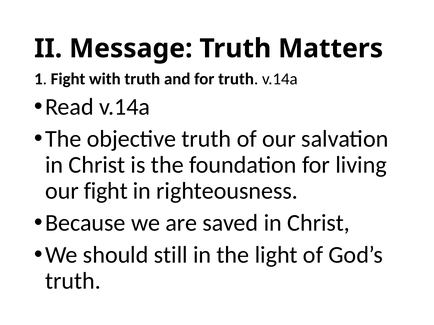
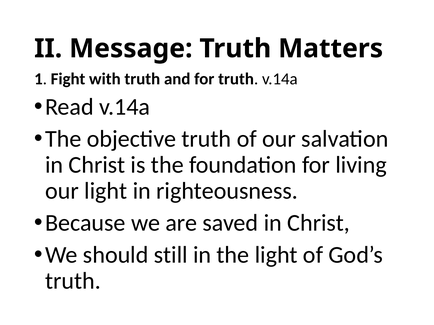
our fight: fight -> light
